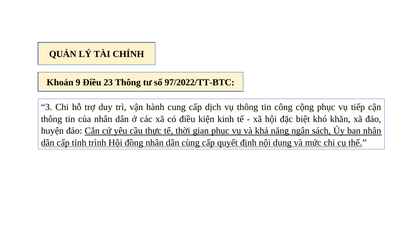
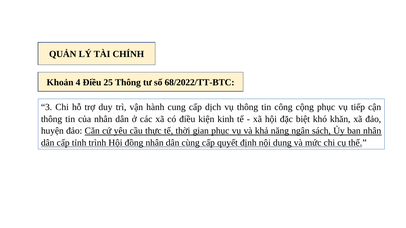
9: 9 -> 4
23: 23 -> 25
97/2022/TT-BTC: 97/2022/TT-BTC -> 68/2022/TT-BTC
